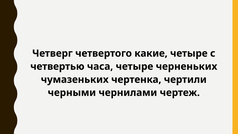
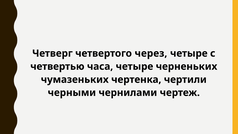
какие: какие -> через
